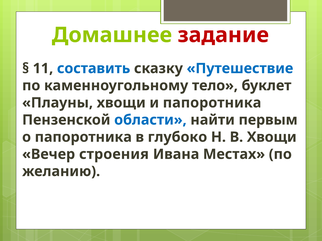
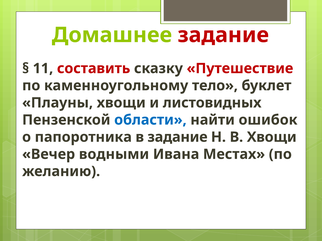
составить colour: blue -> red
Путешествие colour: blue -> red
и папоротника: папоротника -> листовидных
первым: первым -> ошибок
в глубоко: глубоко -> задание
строения: строения -> водными
